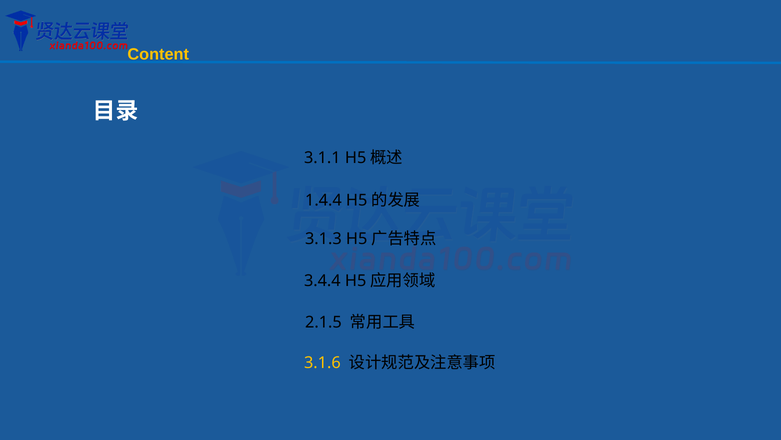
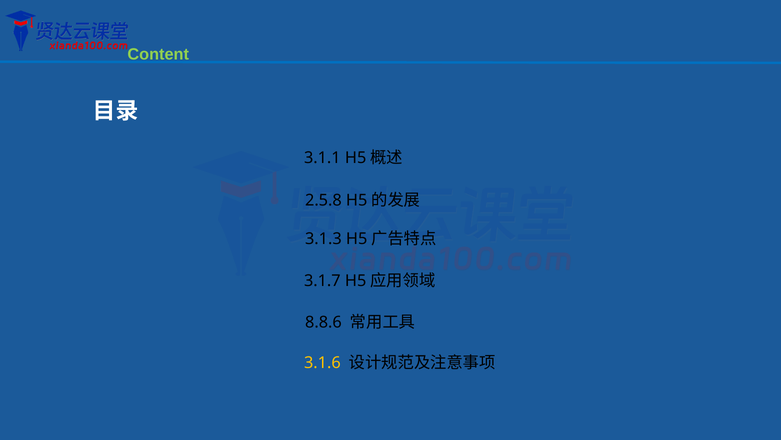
Content colour: yellow -> light green
1.4.4: 1.4.4 -> 2.5.8
3.4.4: 3.4.4 -> 3.1.7
2.1.5: 2.1.5 -> 8.8.6
